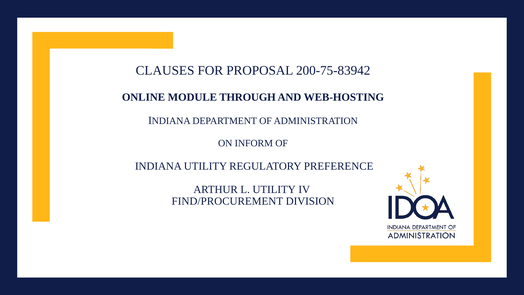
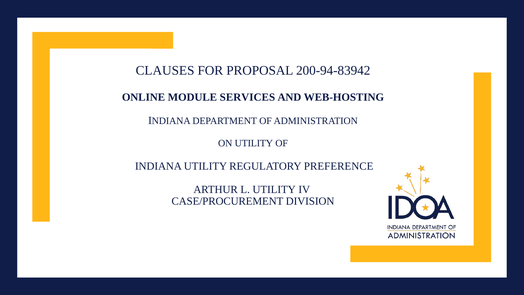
200-75-83942: 200-75-83942 -> 200-94-83942
THROUGH: THROUGH -> SERVICES
ON INFORM: INFORM -> UTILITY
FIND/PROCUREMENT: FIND/PROCUREMENT -> CASE/PROCUREMENT
